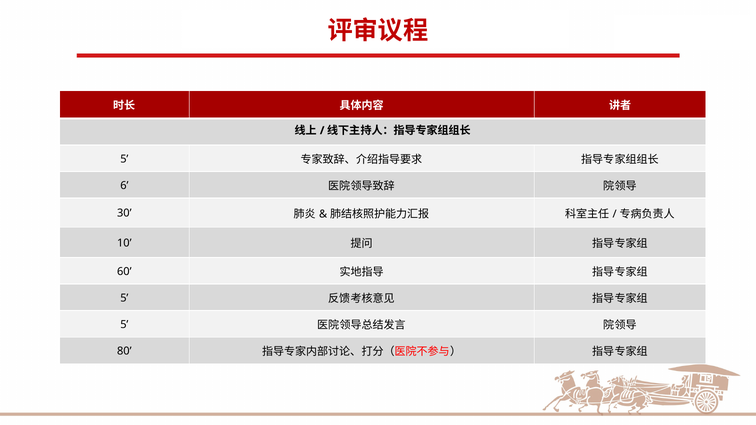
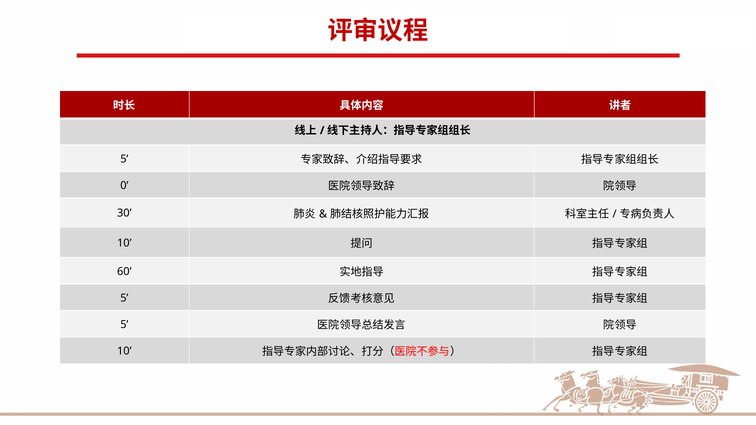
6: 6 -> 0
80 at (124, 351): 80 -> 10
